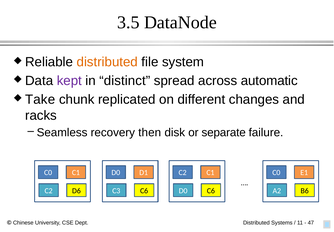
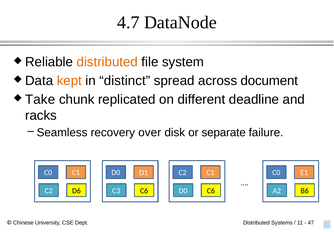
3.5: 3.5 -> 4.7
kept colour: purple -> orange
automatic: automatic -> document
changes: changes -> deadline
then: then -> over
